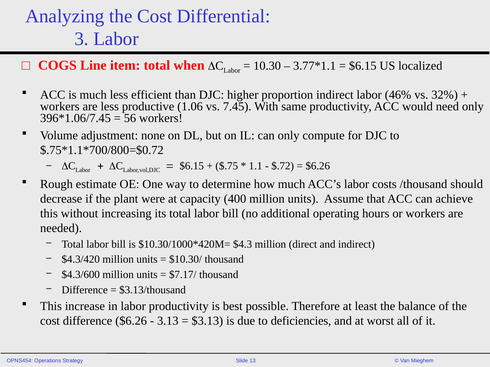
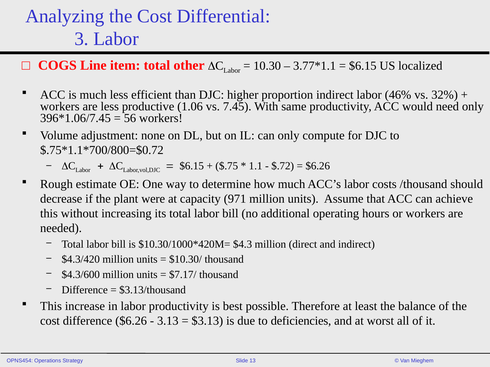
when: when -> other
400: 400 -> 971
